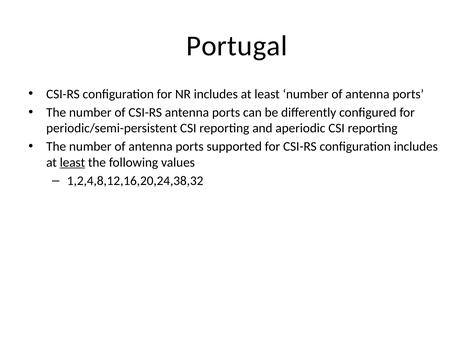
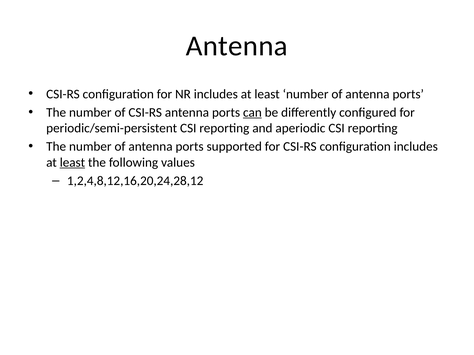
Portugal at (237, 46): Portugal -> Antenna
can underline: none -> present
1,2,4,8,12,16,20,24,38,32: 1,2,4,8,12,16,20,24,38,32 -> 1,2,4,8,12,16,20,24,28,12
